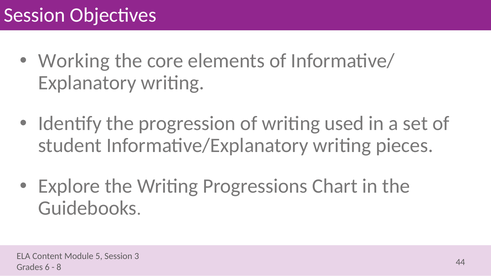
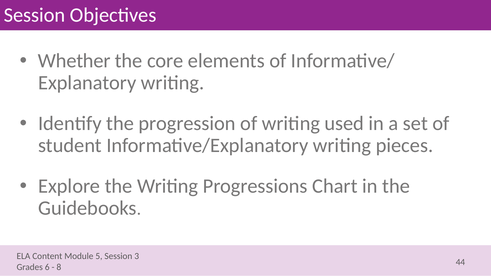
Working: Working -> Whether
